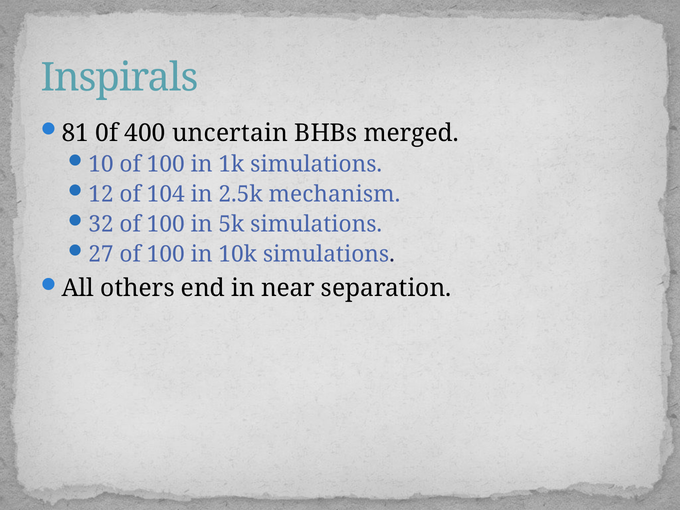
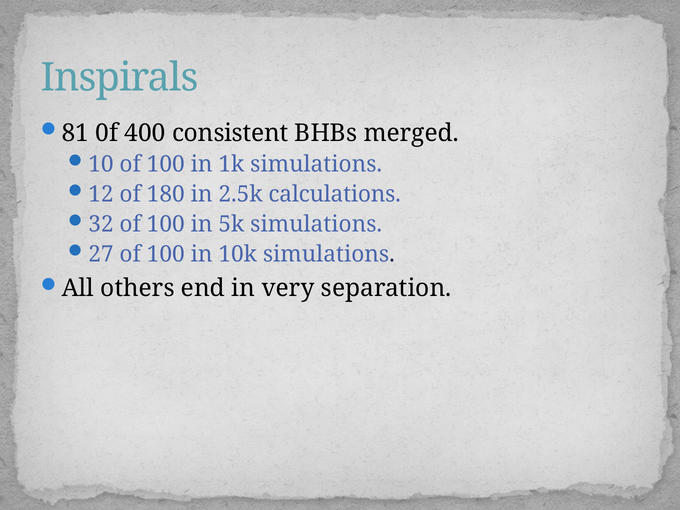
uncertain: uncertain -> consistent
104: 104 -> 180
mechanism: mechanism -> calculations
near: near -> very
